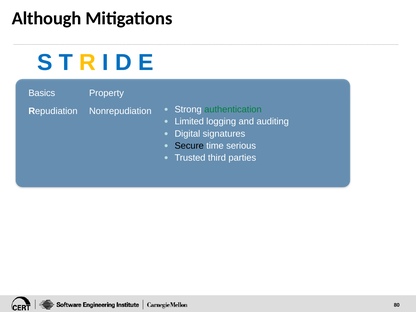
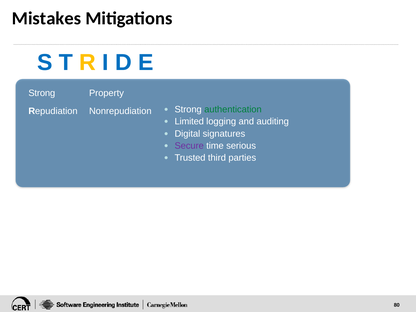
Although: Although -> Mistakes
Basics at (42, 93): Basics -> Strong
Secure colour: black -> purple
